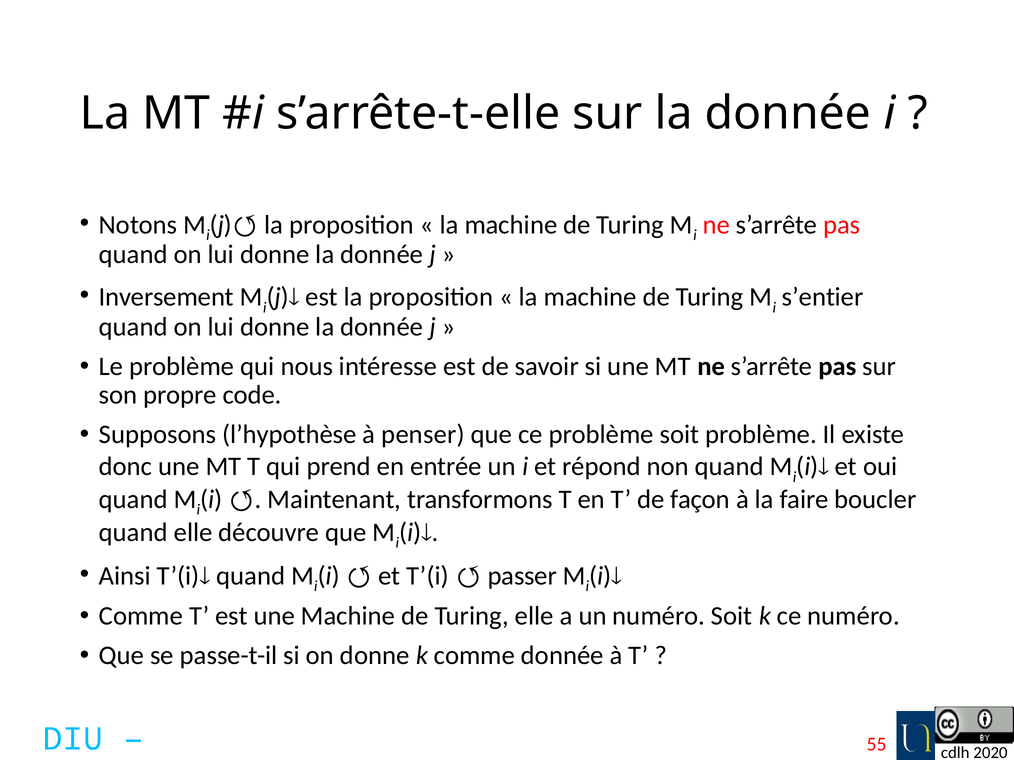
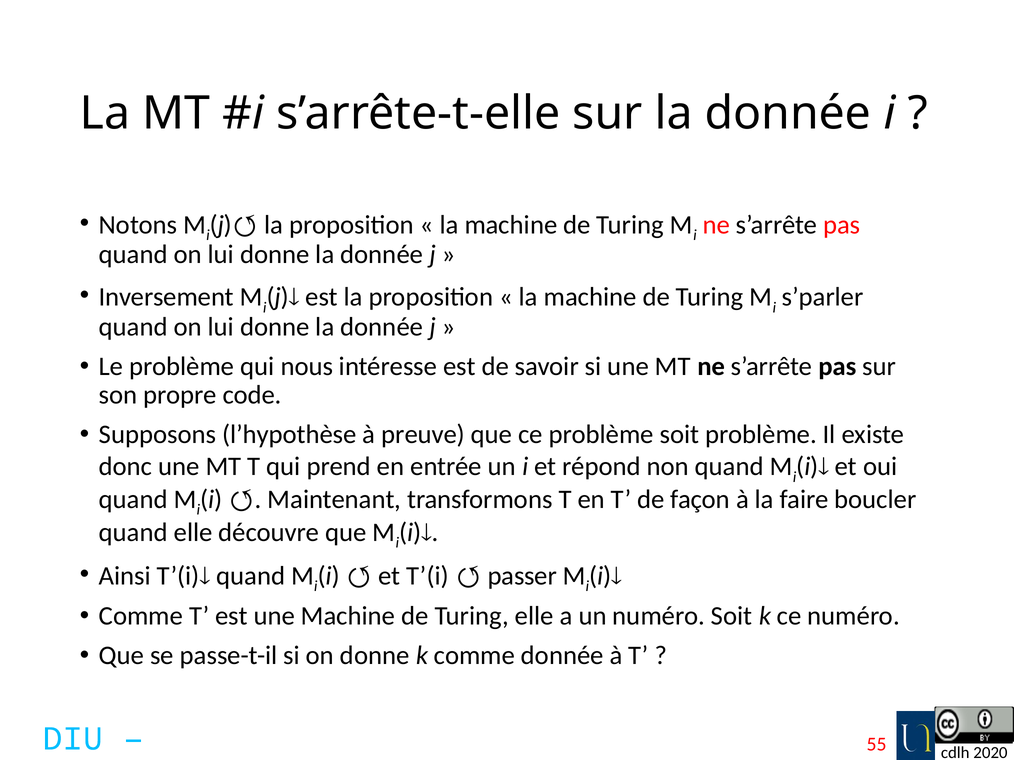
s’entier: s’entier -> s’parler
penser: penser -> preuve
